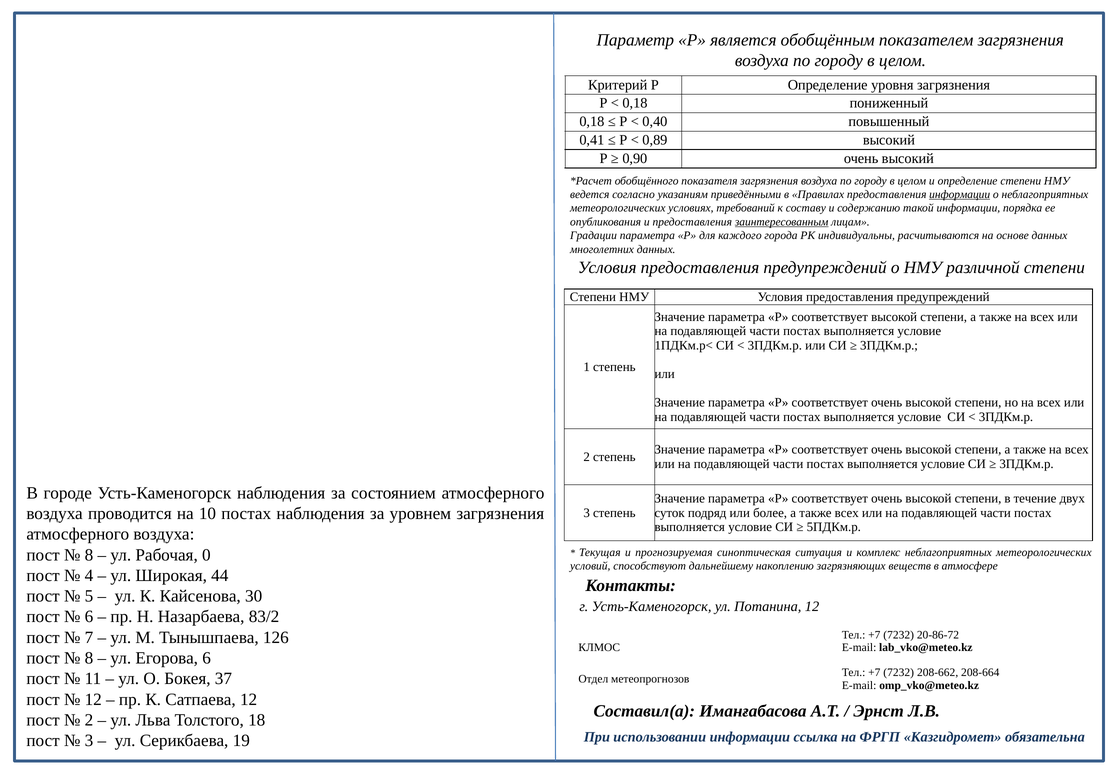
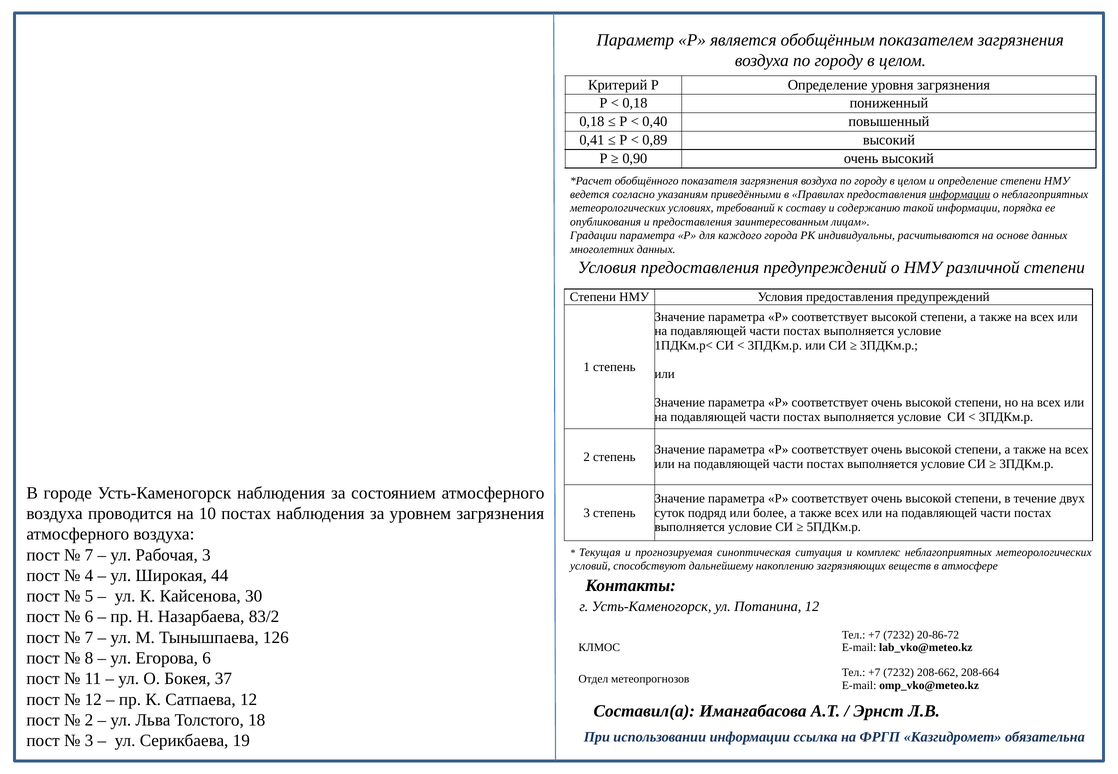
заинтересованным underline: present -> none
8 at (89, 555): 8 -> 7
Рабочая 0: 0 -> 3
